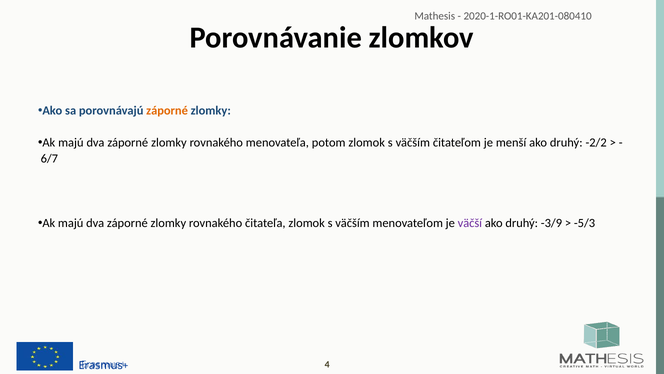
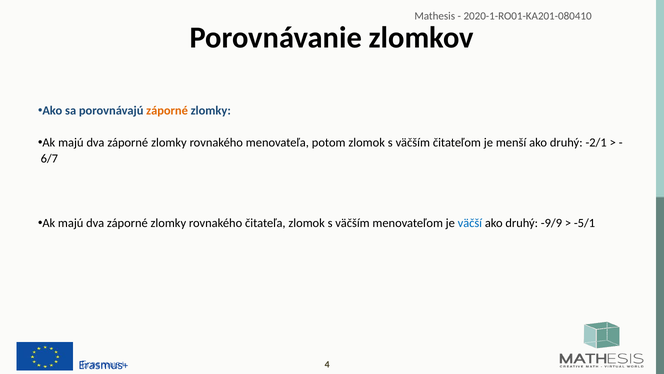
-2/2: -2/2 -> -2/1
väčší colour: purple -> blue
-3/9: -3/9 -> -9/9
-5/3: -5/3 -> -5/1
